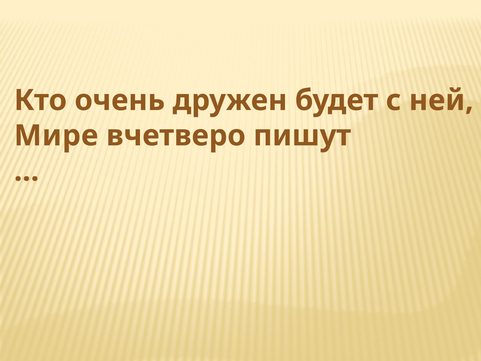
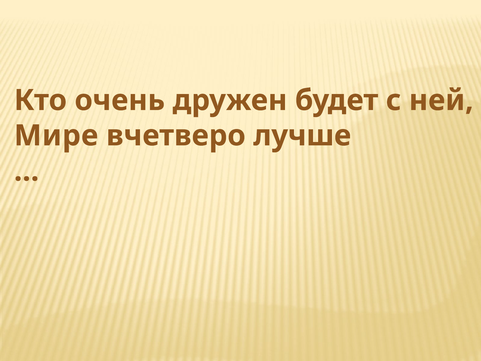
пишут: пишут -> лучше
